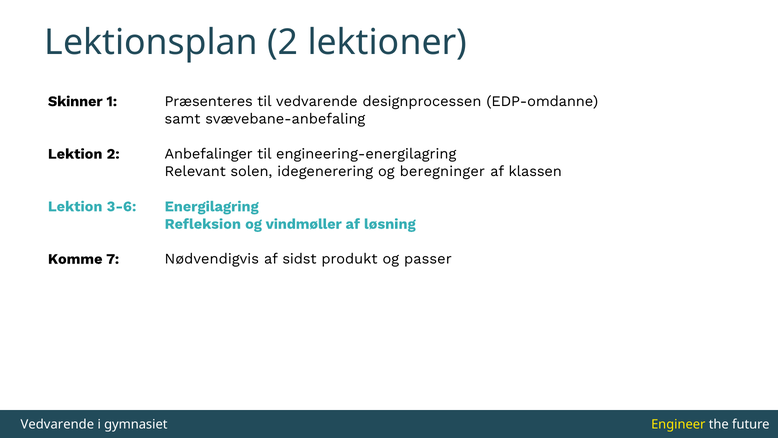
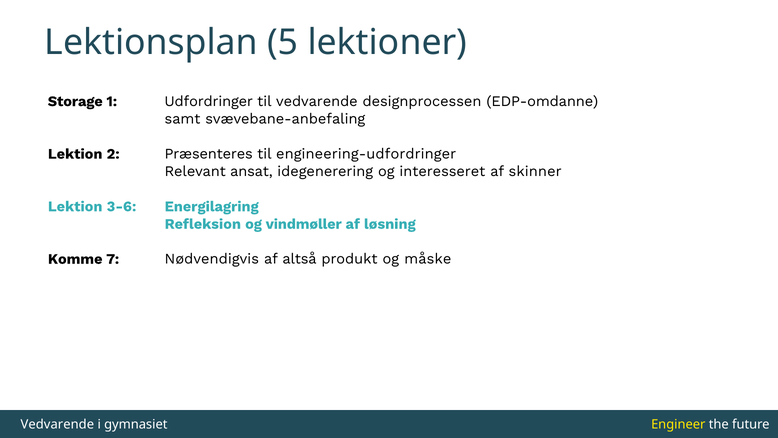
Lektionsplan 2: 2 -> 5
Skinner: Skinner -> Storage
Præsenteres: Præsenteres -> Udfordringer
Anbefalinger: Anbefalinger -> Præsenteres
engineering-energilagring: engineering-energilagring -> engineering-udfordringer
solen: solen -> ansat
beregninger: beregninger -> interesseret
klassen: klassen -> skinner
sidst: sidst -> altså
passer: passer -> måske
